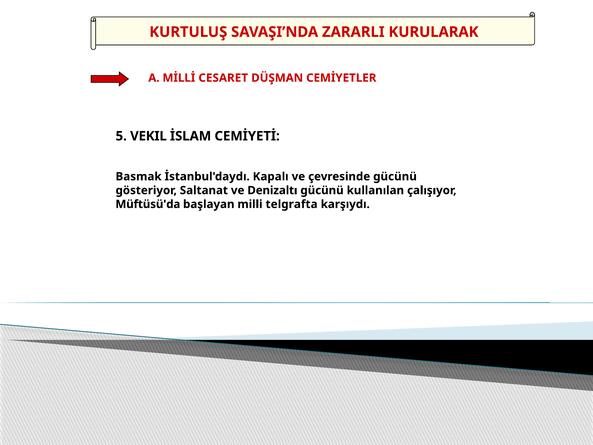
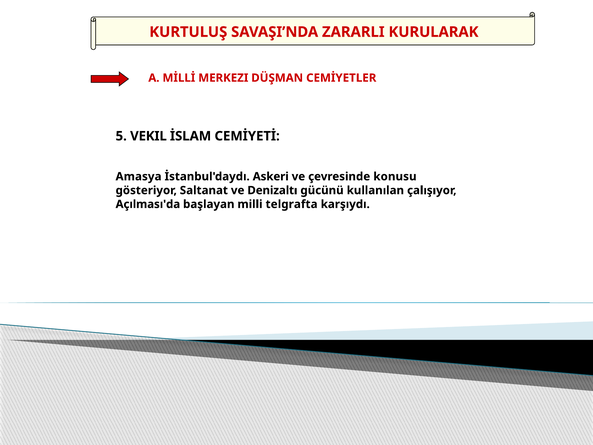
CESARET: CESARET -> MERKEZI
Basmak: Basmak -> Amasya
Kapalı: Kapalı -> Askeri
çevresinde gücünü: gücünü -> konusu
Müftüsü'da: Müftüsü'da -> Açılması'da
